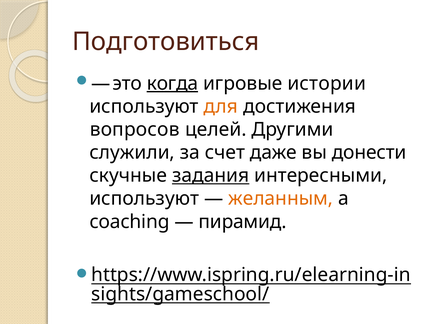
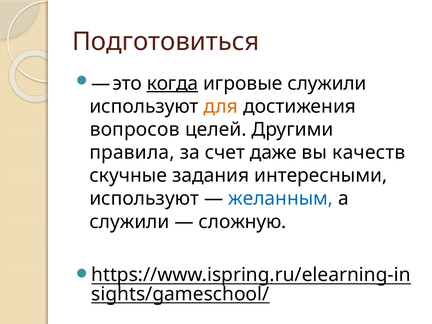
игровые истории: истории -> служили
служили: служили -> правила
донести: донести -> качеств
задания underline: present -> none
желанным colour: orange -> blue
coaching at (129, 222): coaching -> служили
пирамид: пирамид -> сложную
